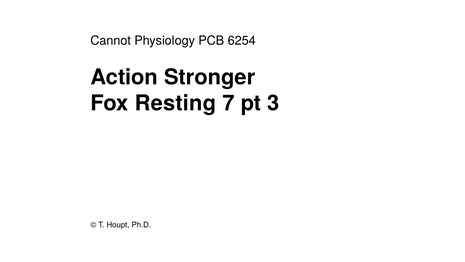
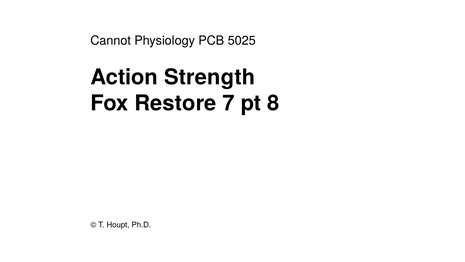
6254: 6254 -> 5025
Stronger: Stronger -> Strength
Resting: Resting -> Restore
3: 3 -> 8
